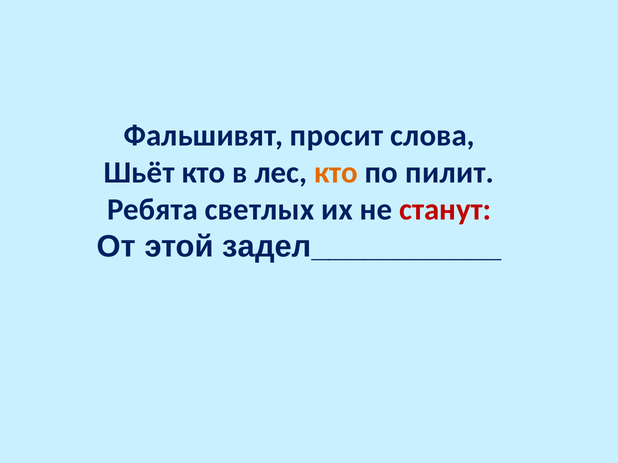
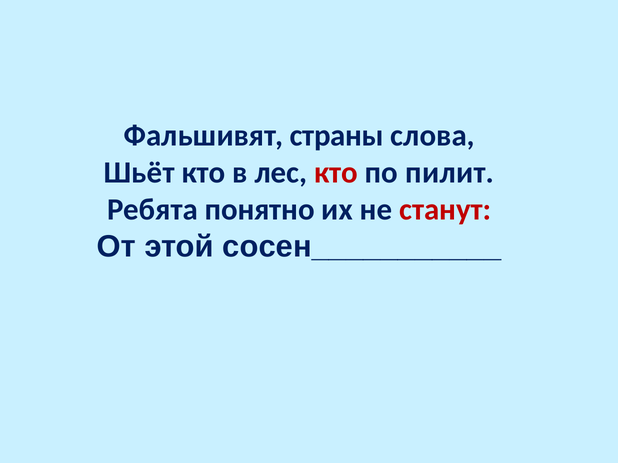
просит: просит -> страны
кто at (336, 173) colour: orange -> red
светлых: светлых -> понятно
задел___________: задел___________ -> сосен___________
